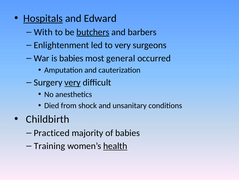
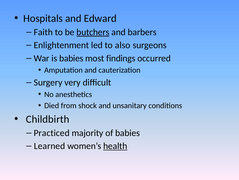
Hospitals underline: present -> none
With: With -> Faith
to very: very -> also
general: general -> findings
very at (73, 82) underline: present -> none
Training: Training -> Learned
